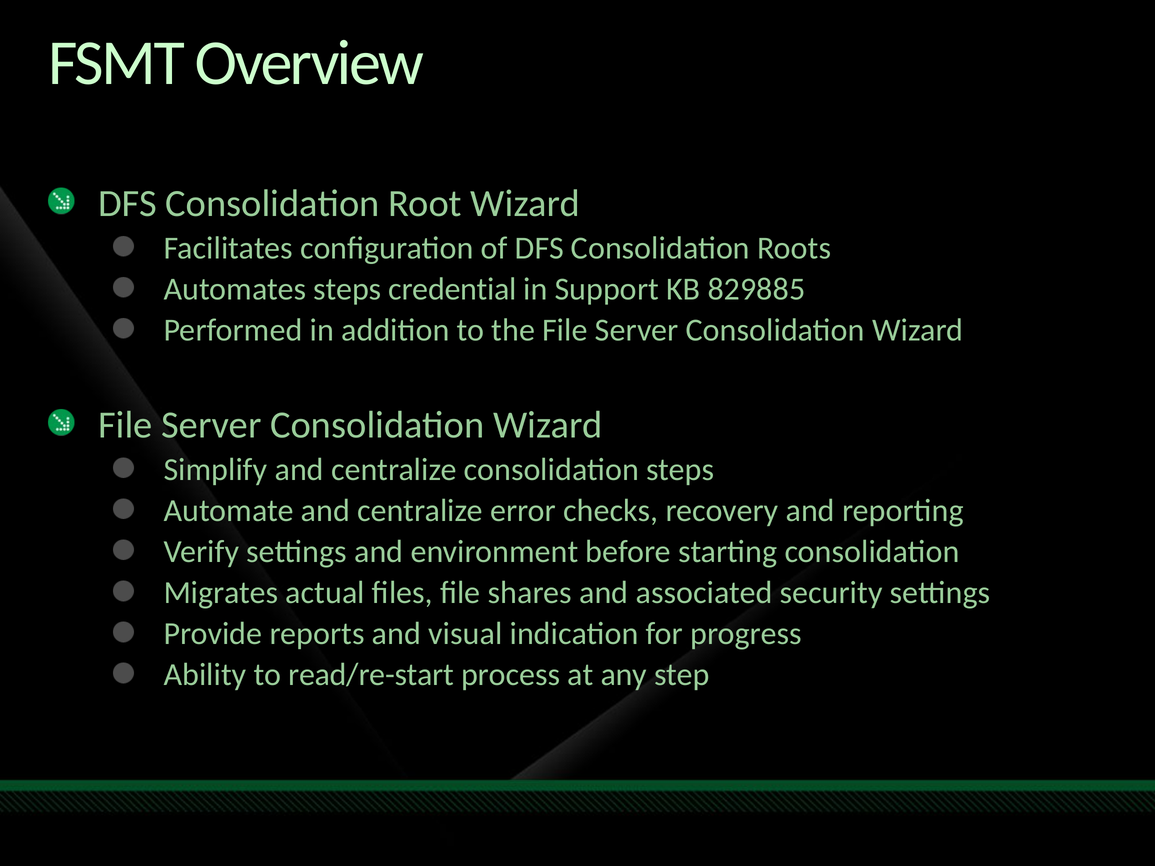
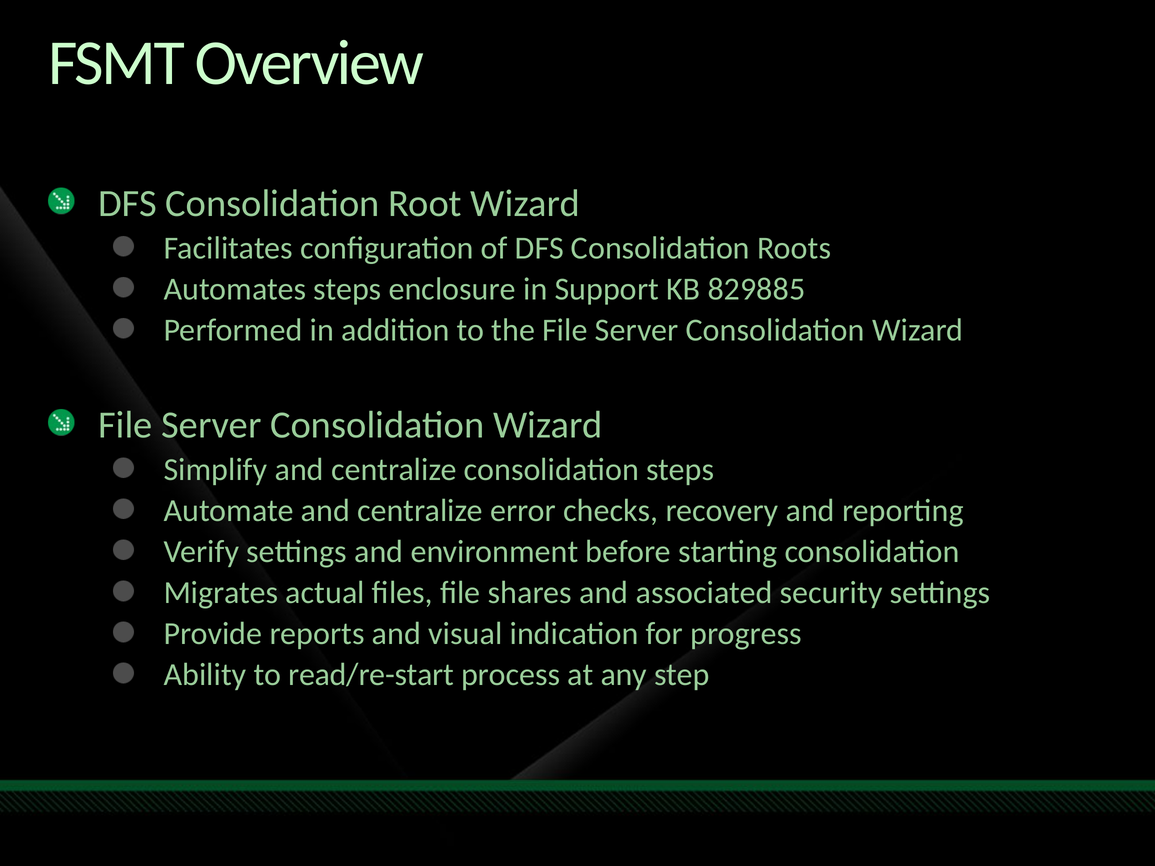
credential: credential -> enclosure
